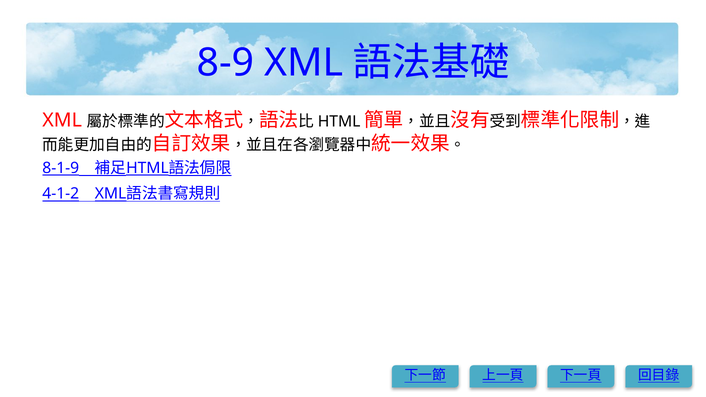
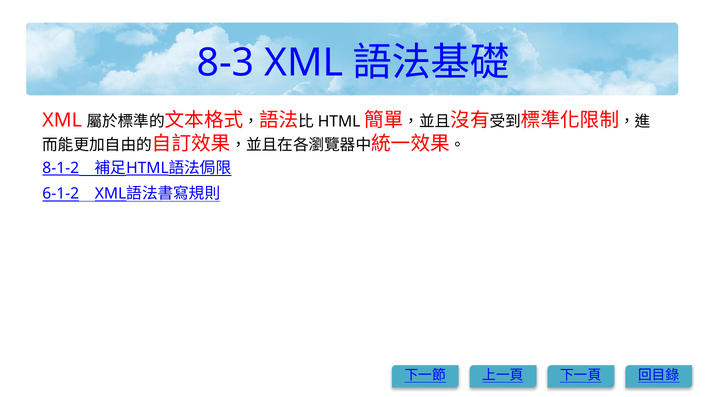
8-9: 8-9 -> 8-3
8-1-9: 8-1-9 -> 8-1-2
4-1-2: 4-1-2 -> 6-1-2
